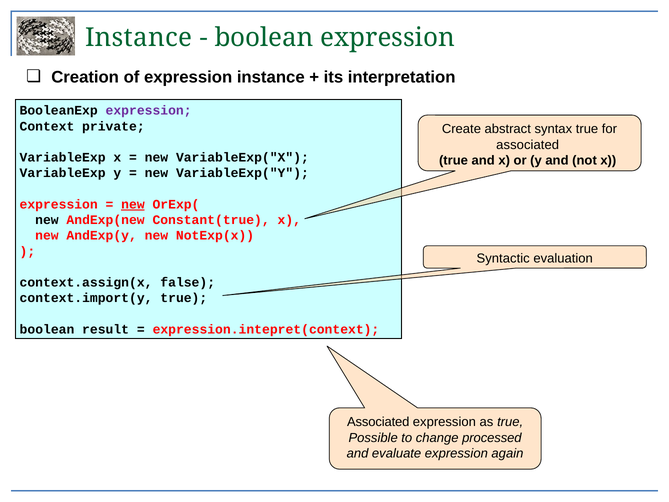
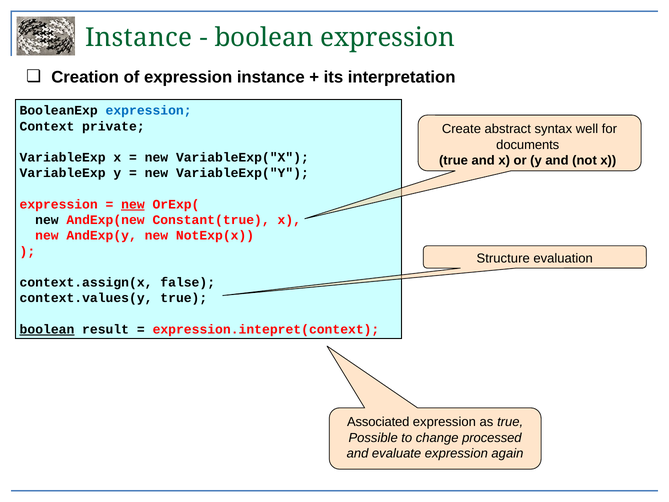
expression at (149, 111) colour: purple -> blue
syntax true: true -> well
associated at (528, 145): associated -> documents
Syntactic: Syntactic -> Structure
context.import(y: context.import(y -> context.values(y
boolean at (47, 329) underline: none -> present
